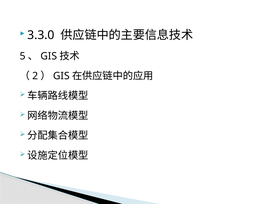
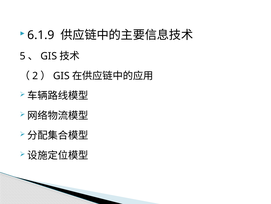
3.3.0: 3.3.0 -> 6.1.9
